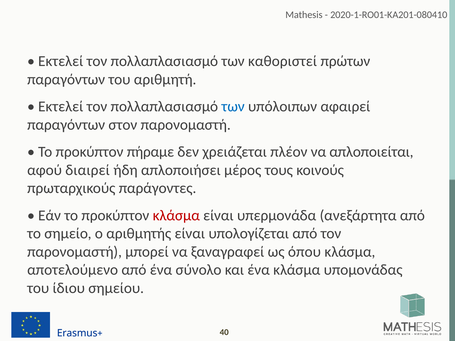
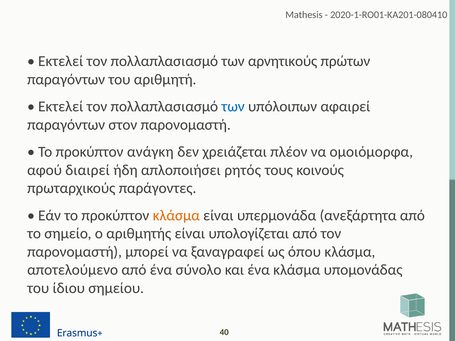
καθοριστεί: καθοριστεί -> αρνητικούς
πήραμε: πήραμε -> ανάγκη
απλοποιείται: απλοποιείται -> ομοιόμορφα
μέρος: μέρος -> ρητός
κλάσμα at (176, 216) colour: red -> orange
